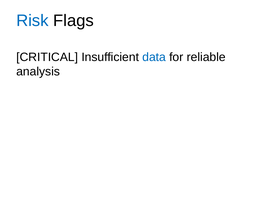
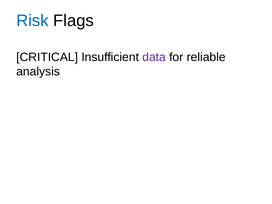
data colour: blue -> purple
